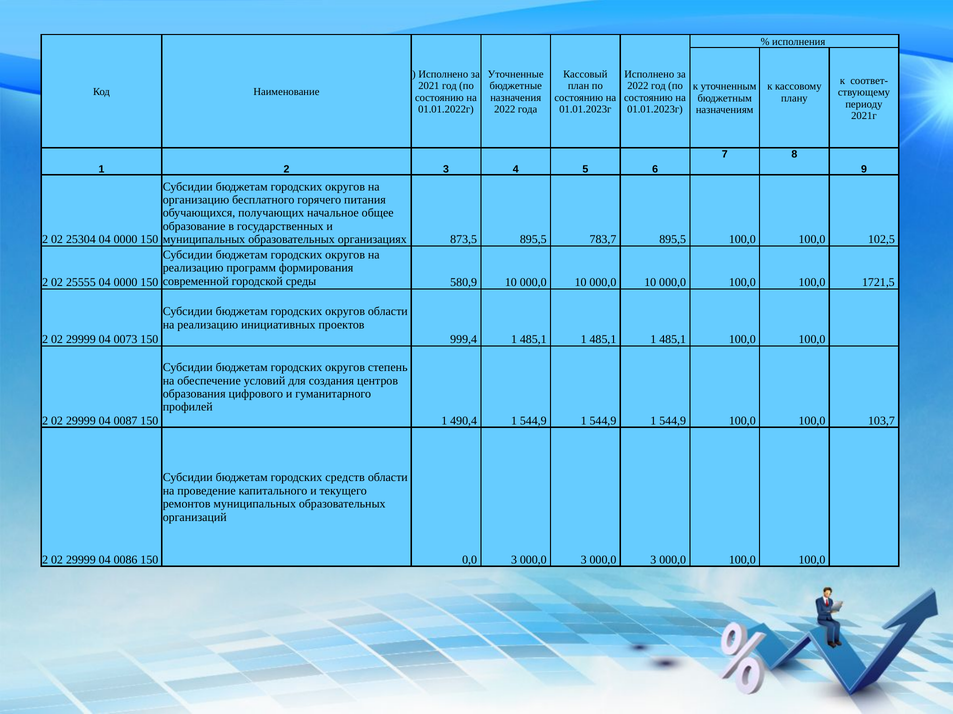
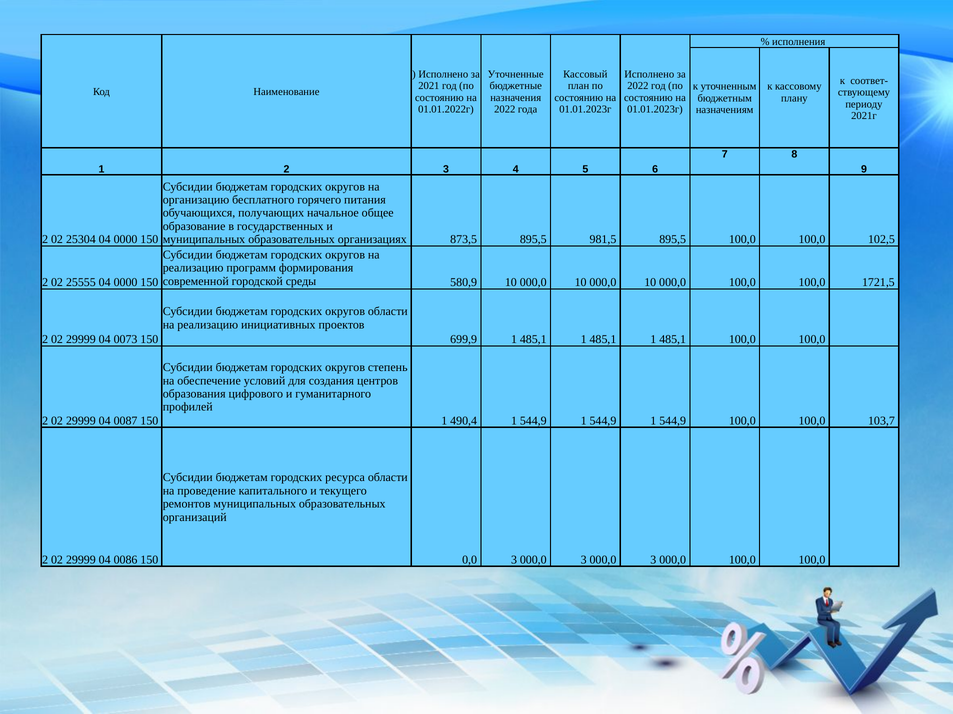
783,7: 783,7 -> 981,5
999,4: 999,4 -> 699,9
средств: средств -> ресурса
